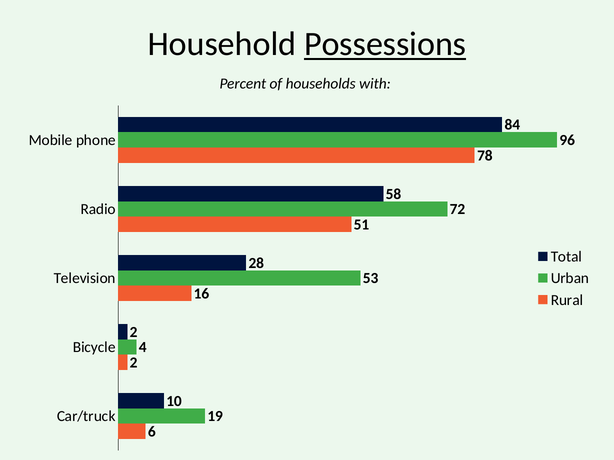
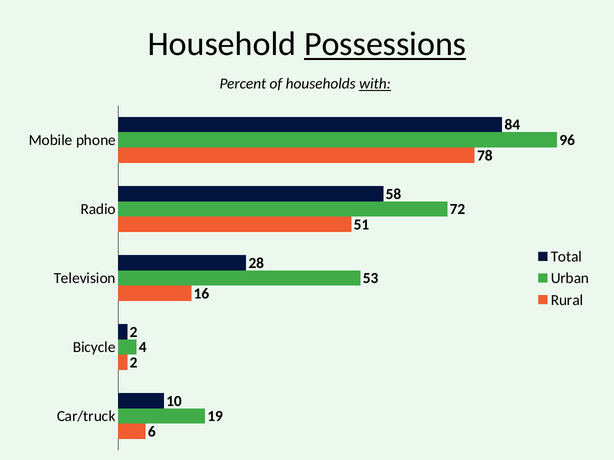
with underline: none -> present
